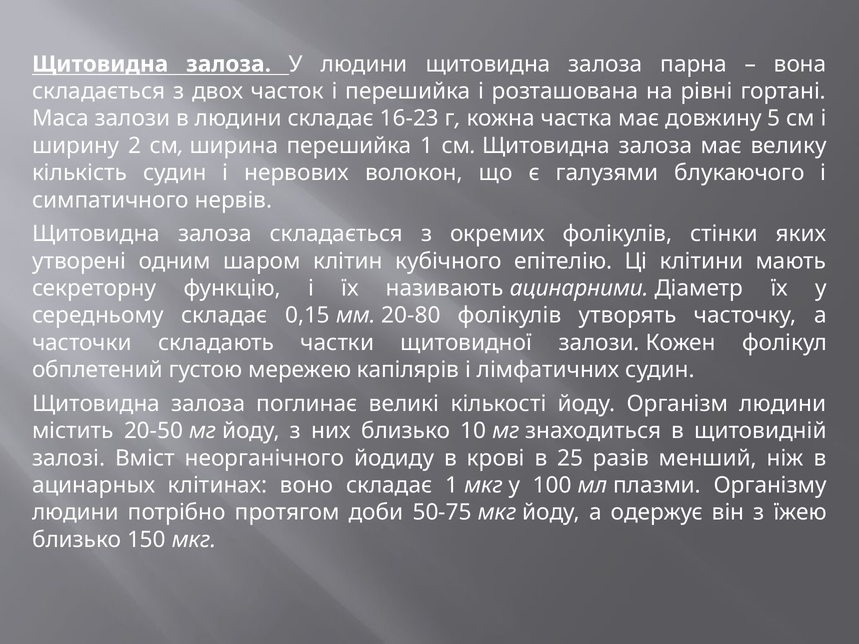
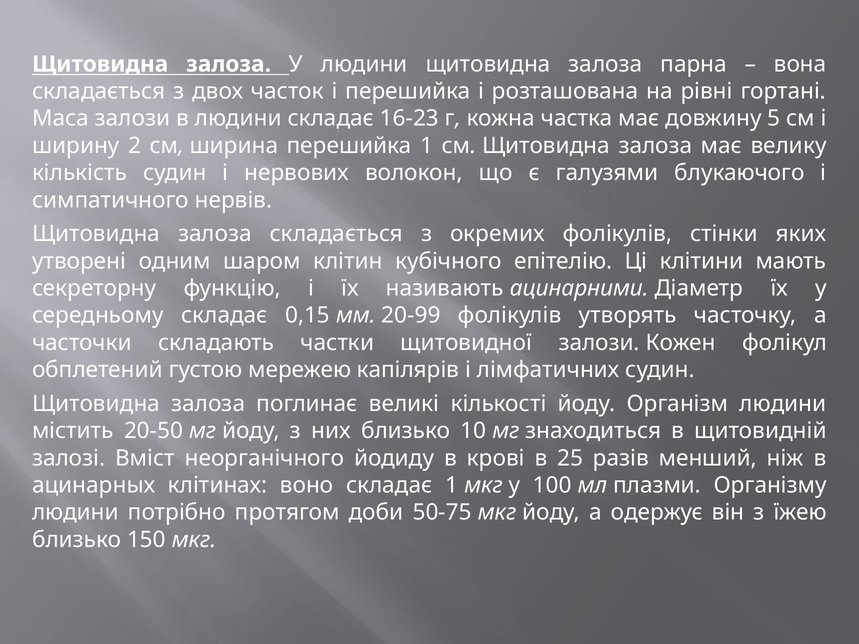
20-80: 20-80 -> 20-99
